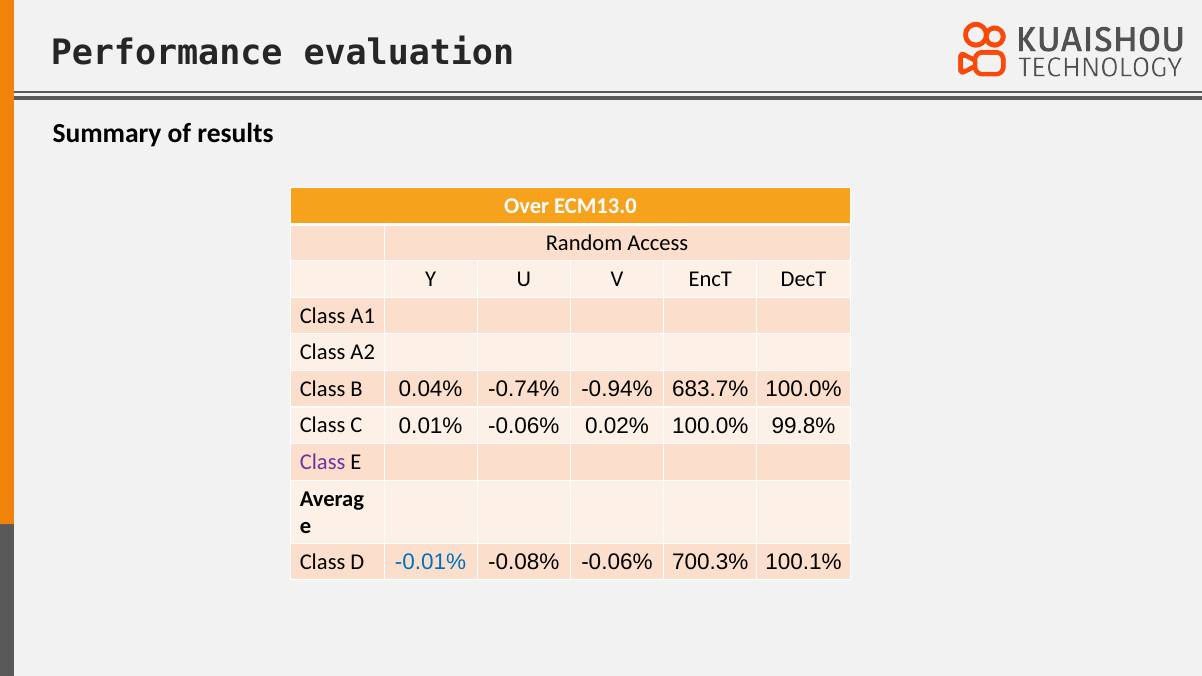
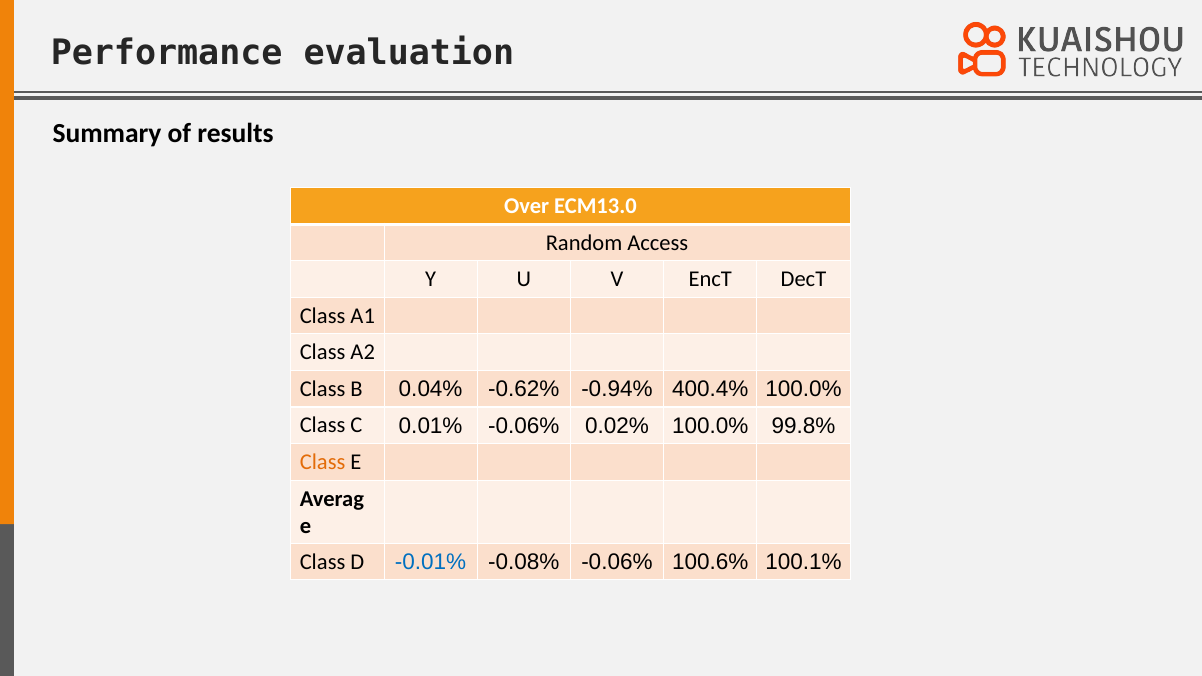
-0.74%: -0.74% -> -0.62%
683.7%: 683.7% -> 400.4%
Class at (323, 462) colour: purple -> orange
700.3%: 700.3% -> 100.6%
